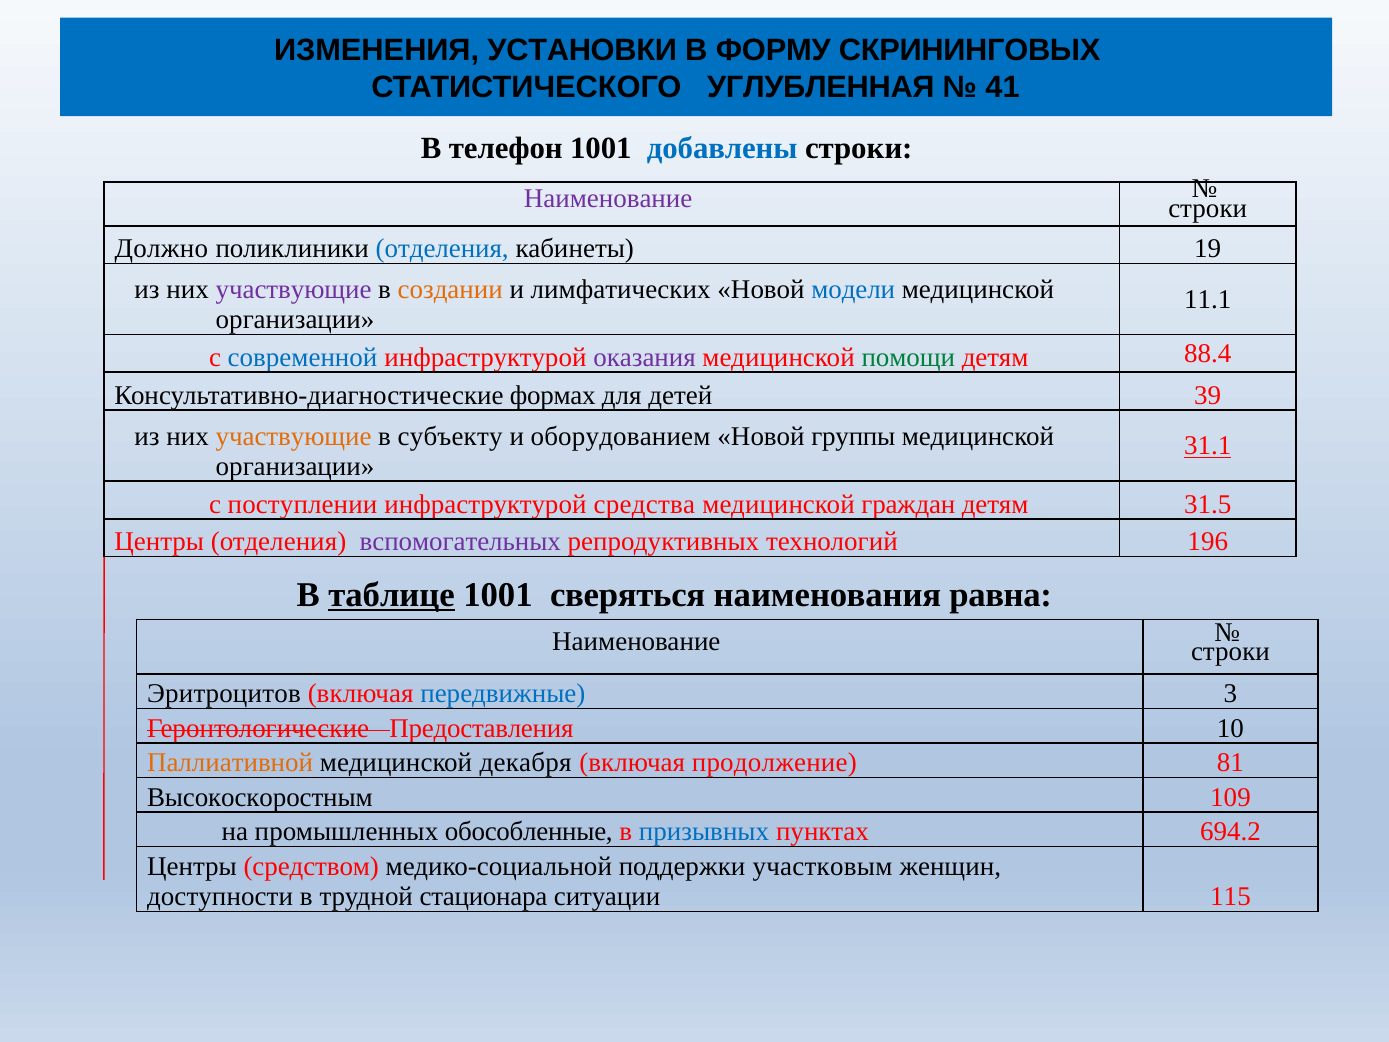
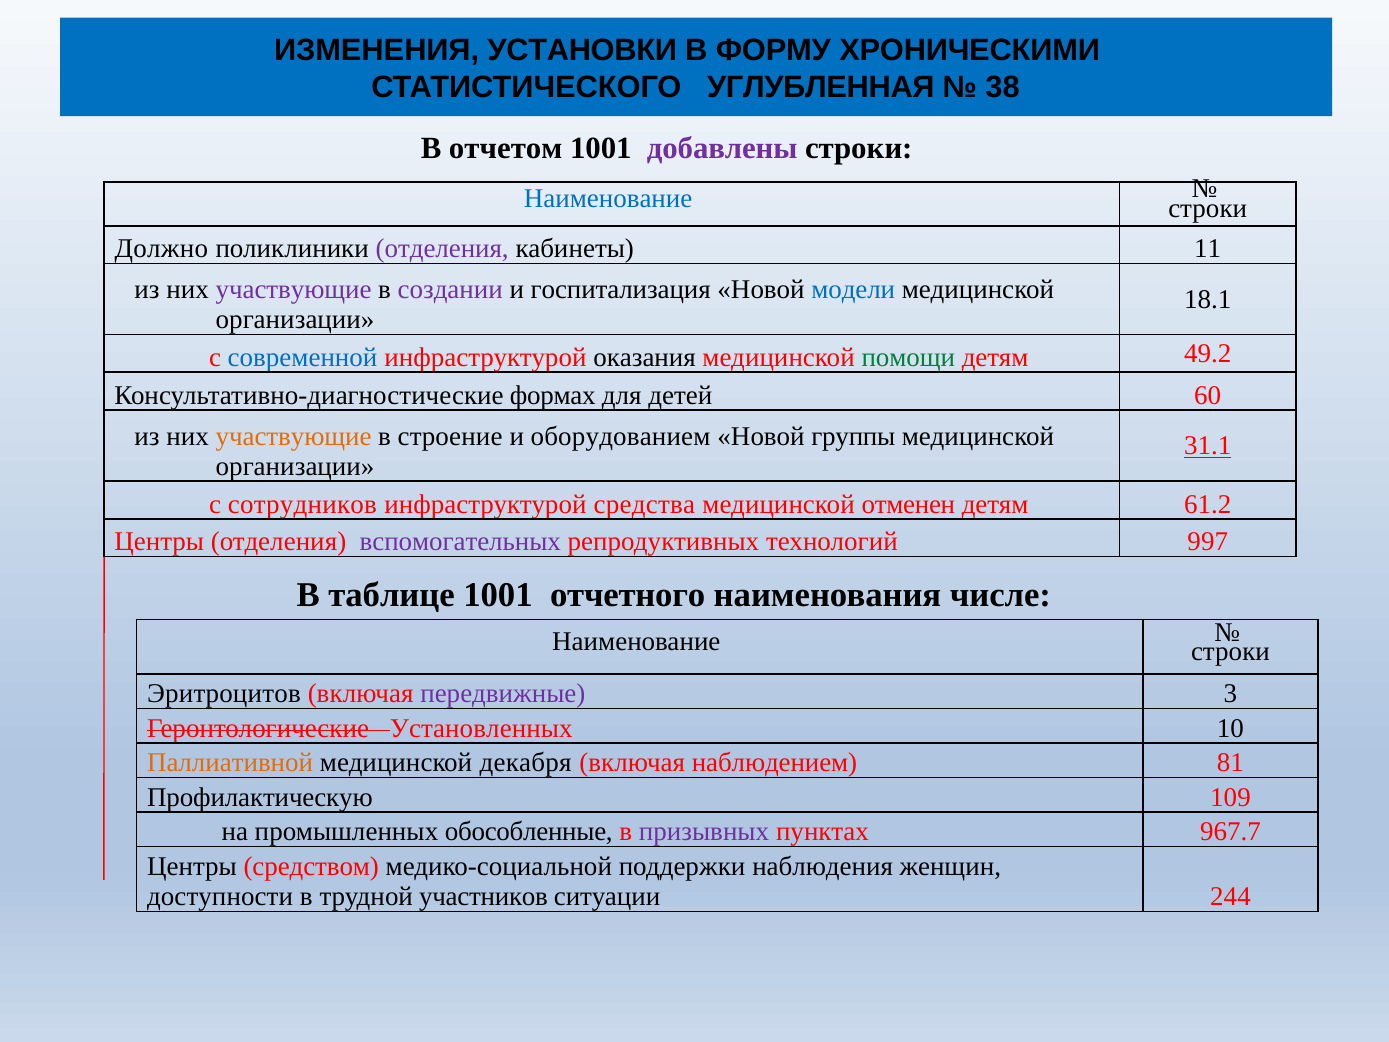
СКРИНИНГОВЫХ: СКРИНИНГОВЫХ -> ХРОНИЧЕСКИМИ
41: 41 -> 38
телефон: телефон -> отчетом
добавлены colour: blue -> purple
Наименование at (608, 199) colour: purple -> blue
отделения at (442, 249) colour: blue -> purple
19: 19 -> 11
создании colour: orange -> purple
лимфатических: лимфатических -> госпитализация
11.1: 11.1 -> 18.1
оказания colour: purple -> black
88.4: 88.4 -> 49.2
39: 39 -> 60
субъекту: субъекту -> строение
поступлении: поступлении -> сотрудников
граждан: граждан -> отменен
31.5: 31.5 -> 61.2
196: 196 -> 997
таблице underline: present -> none
сверяться: сверяться -> отчетного
равна: равна -> числе
передвижные colour: blue -> purple
Предоставления: Предоставления -> Установленных
продолжение: продолжение -> наблюдением
Высокоскоростным: Высокоскоростным -> Профилактическую
призывных colour: blue -> purple
694.2: 694.2 -> 967.7
участковым: участковым -> наблюдения
стационара: стационара -> участников
115: 115 -> 244
